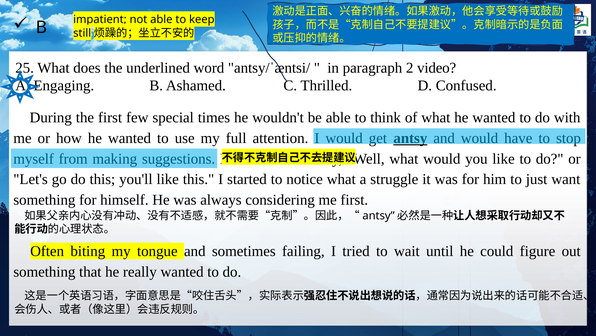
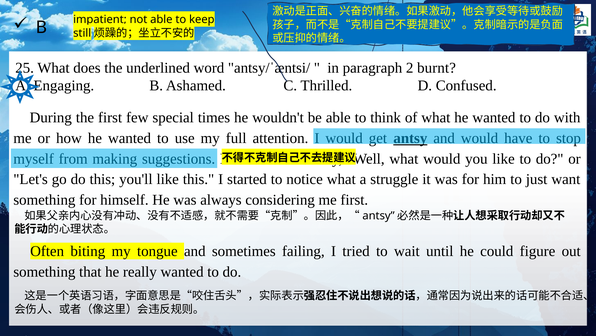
video: video -> burnt
